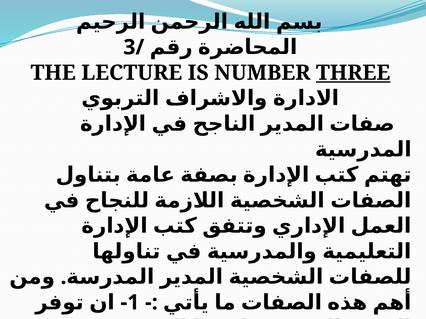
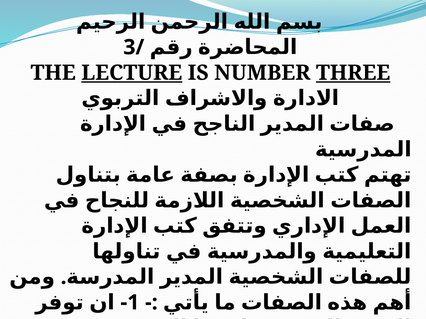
LECTURE underline: none -> present
